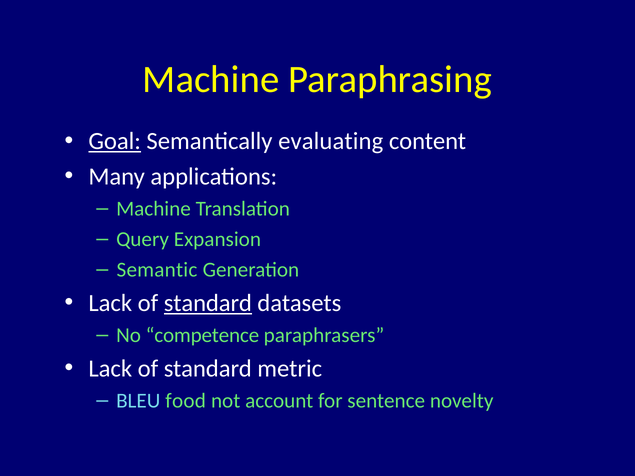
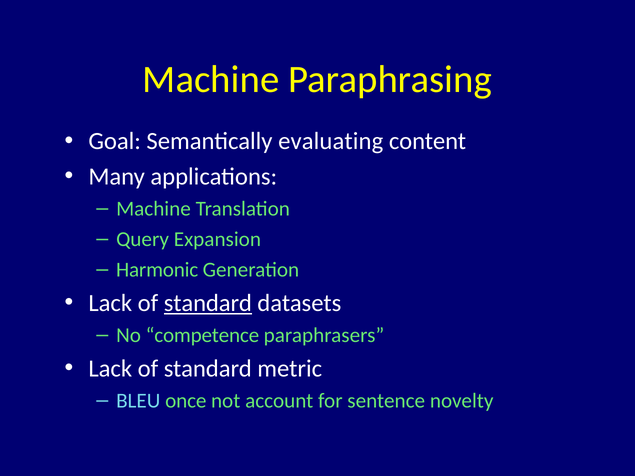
Goal underline: present -> none
Semantic: Semantic -> Harmonic
food: food -> once
